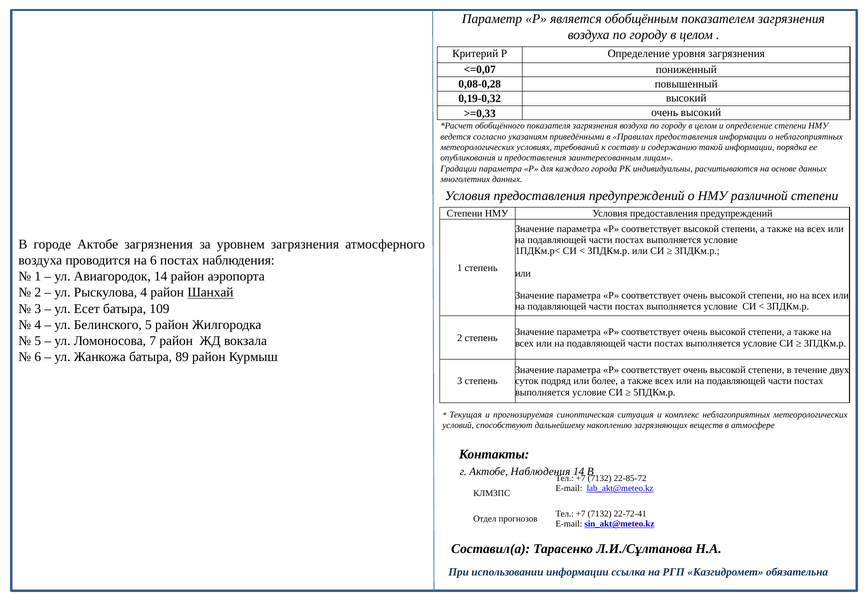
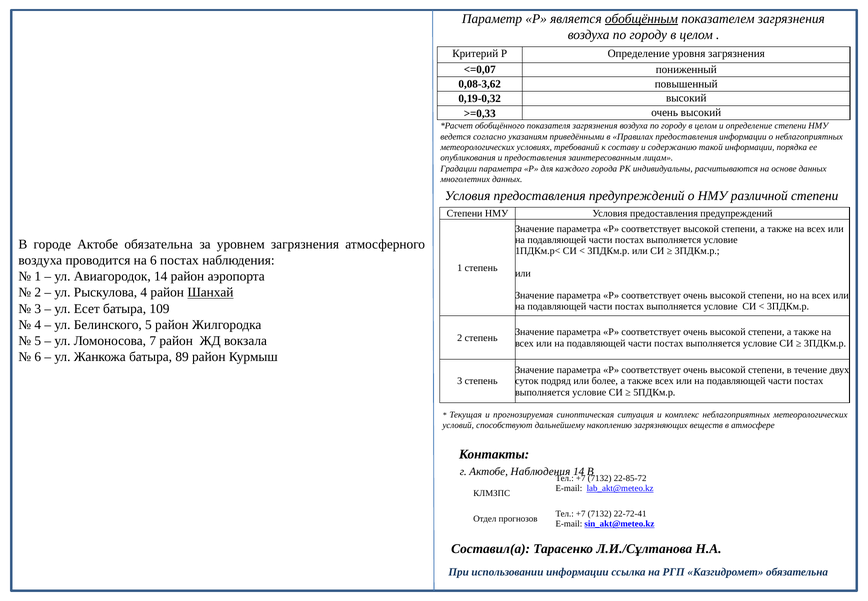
обобщённым underline: none -> present
0,08-0,28: 0,08-0,28 -> 0,08-3,62
Актобе загрязнения: загрязнения -> обязательна
